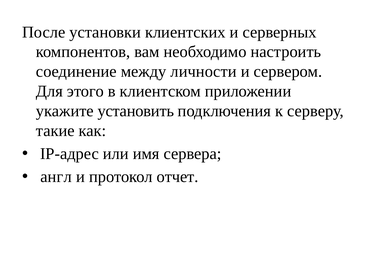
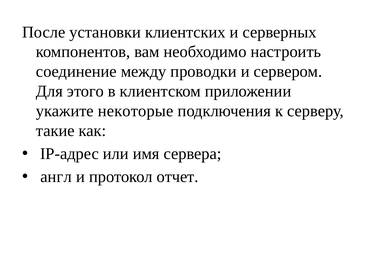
личности: личности -> проводки
установить: установить -> некоторые
